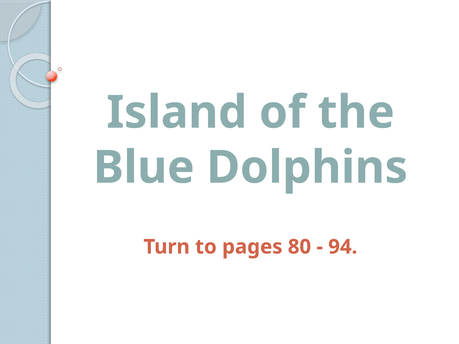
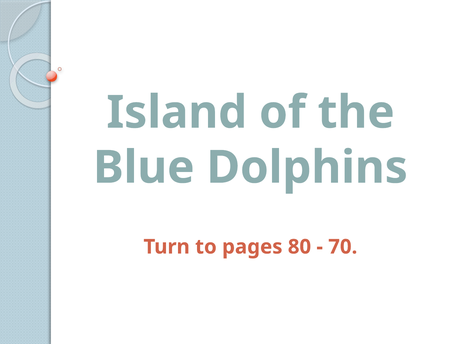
94: 94 -> 70
